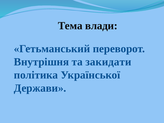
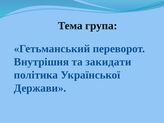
влади: влади -> група
